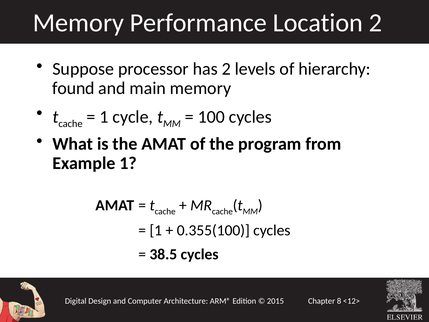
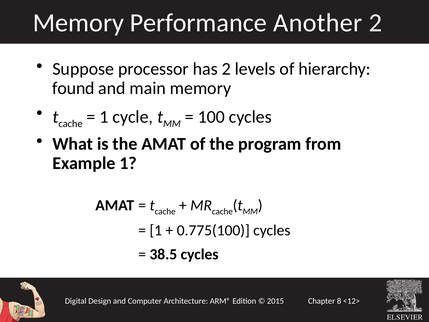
Location: Location -> Another
0.355(100: 0.355(100 -> 0.775(100
